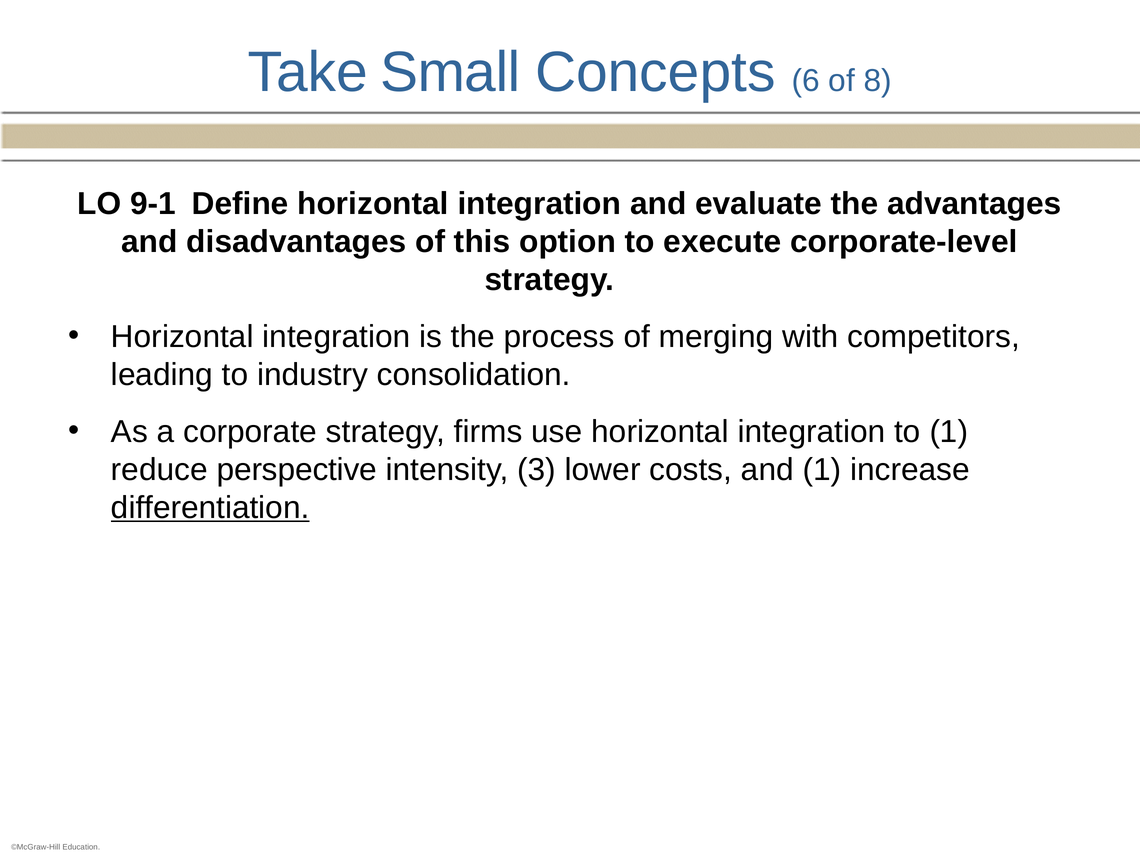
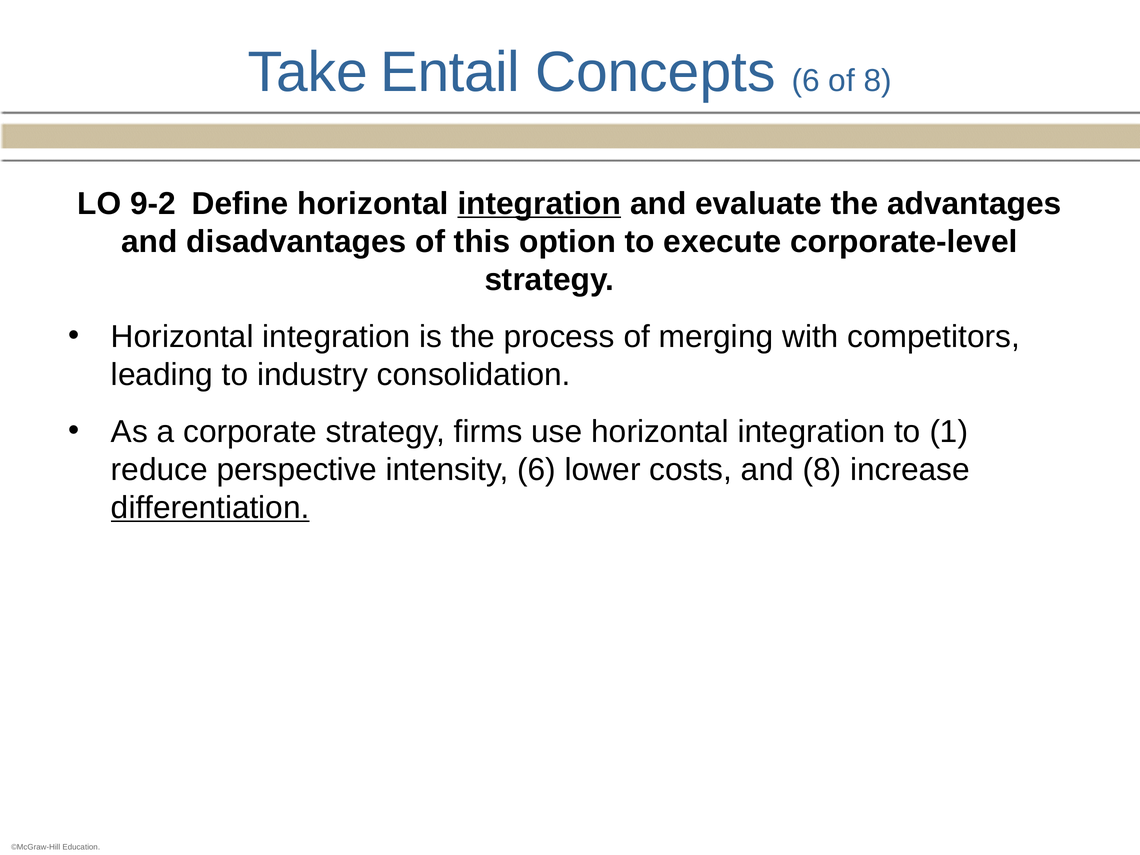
Small: Small -> Entail
9-1: 9-1 -> 9-2
integration at (539, 204) underline: none -> present
intensity 3: 3 -> 6
and 1: 1 -> 8
